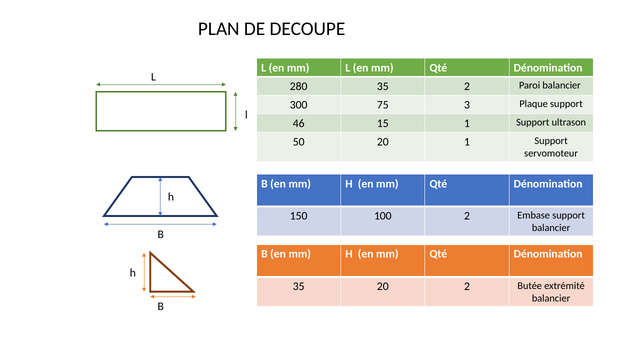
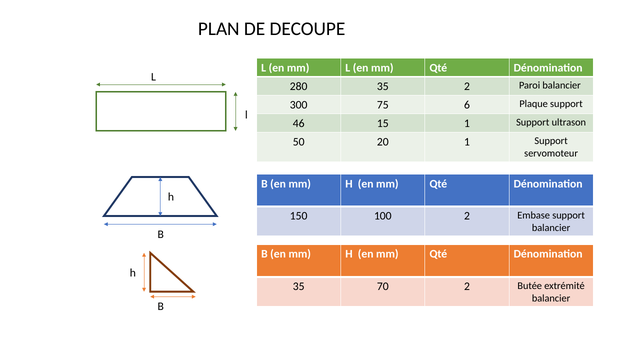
3: 3 -> 6
35 20: 20 -> 70
